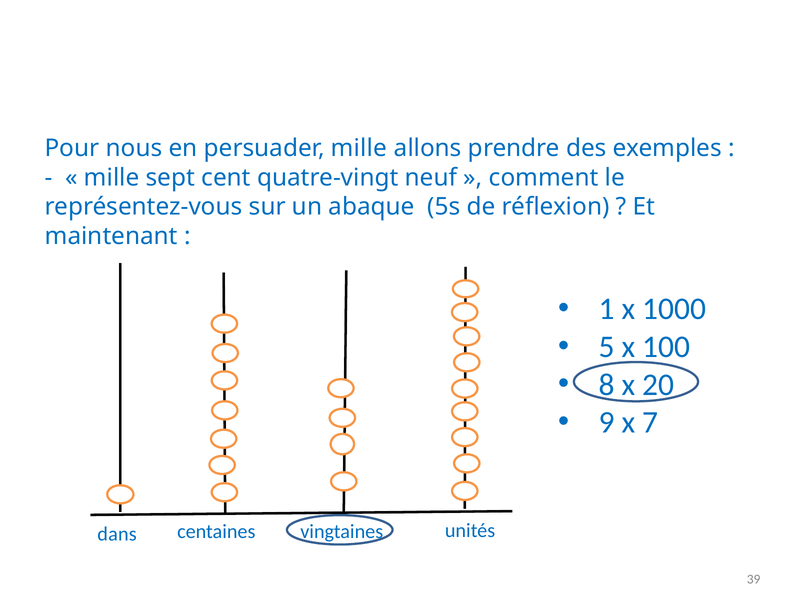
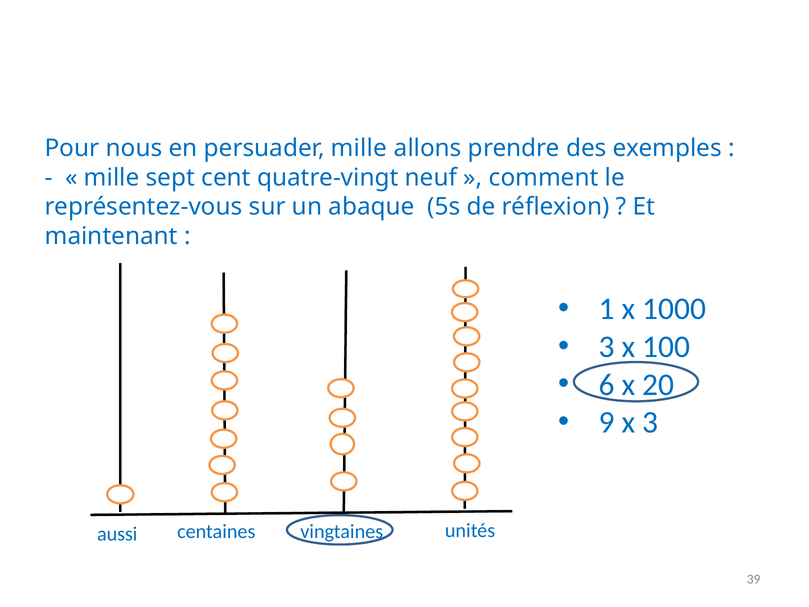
5 at (607, 347): 5 -> 3
8: 8 -> 6
x 7: 7 -> 3
dans: dans -> aussi
